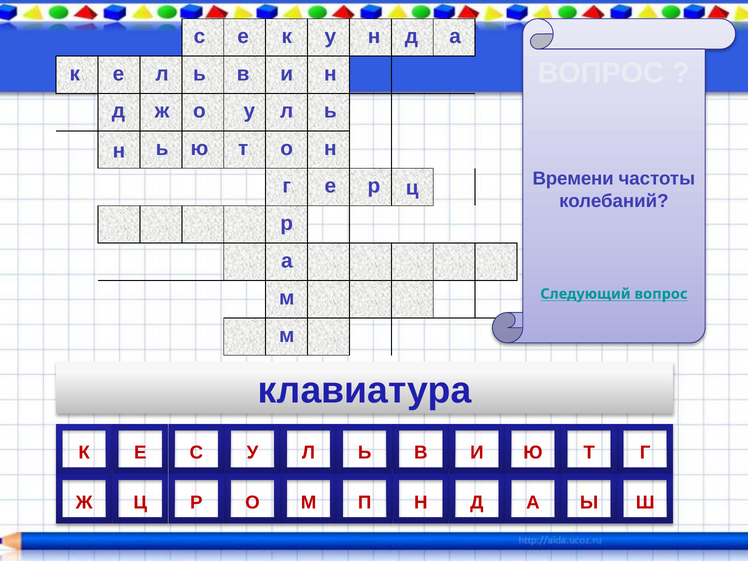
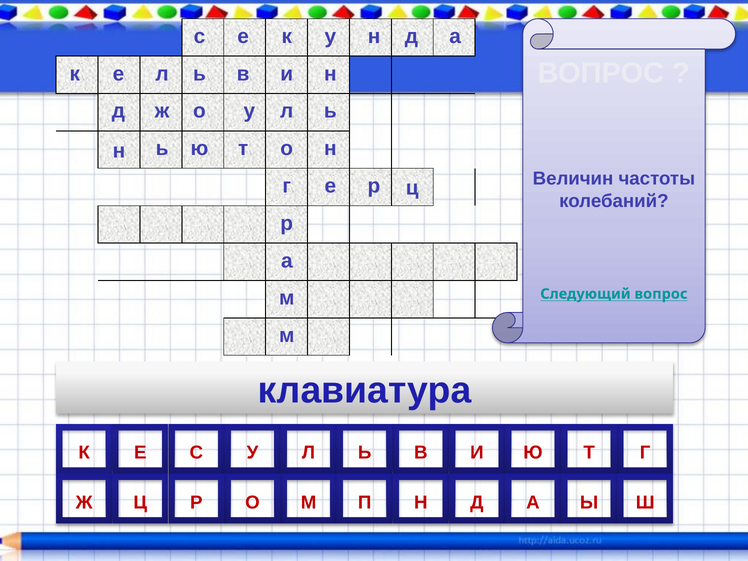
Времени: Времени -> Величин
